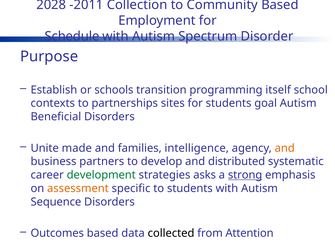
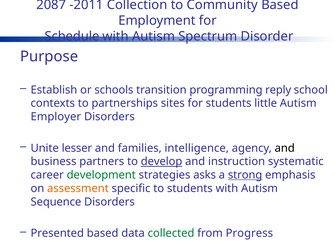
2028: 2028 -> 2087
itself: itself -> reply
goal: goal -> little
Beneficial: Beneficial -> Employer
made: made -> lesser
and at (285, 148) colour: orange -> black
develop underline: none -> present
distributed: distributed -> instruction
Outcomes: Outcomes -> Presented
collected colour: black -> green
Attention: Attention -> Progress
